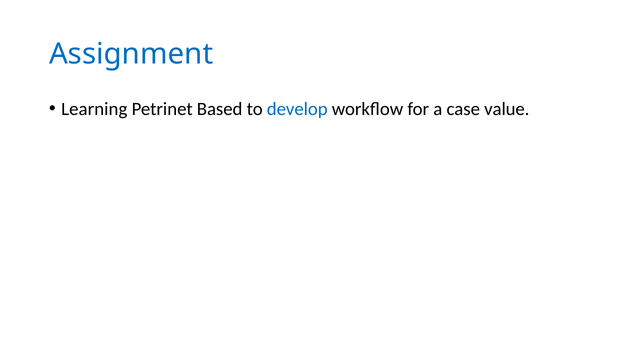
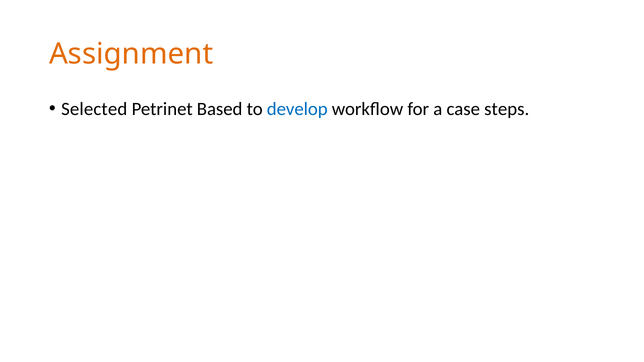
Assignment colour: blue -> orange
Learning: Learning -> Selected
value: value -> steps
